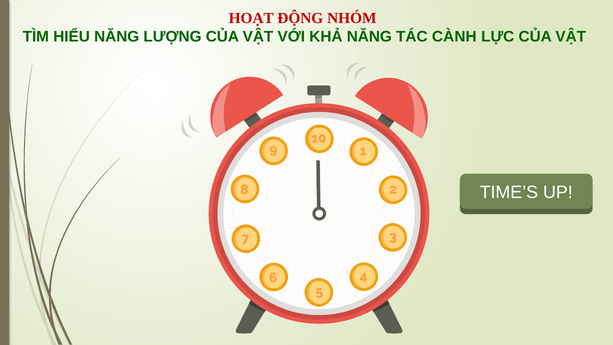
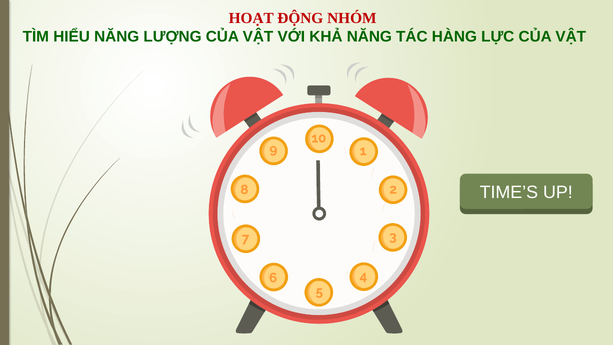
CÀNH: CÀNH -> HÀNG
